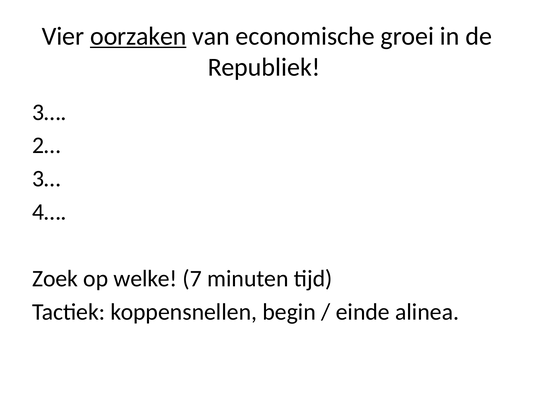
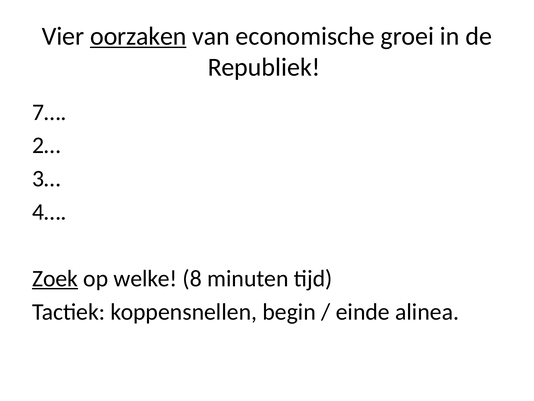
3… at (49, 112): 3… -> 7…
Zoek underline: none -> present
7: 7 -> 8
